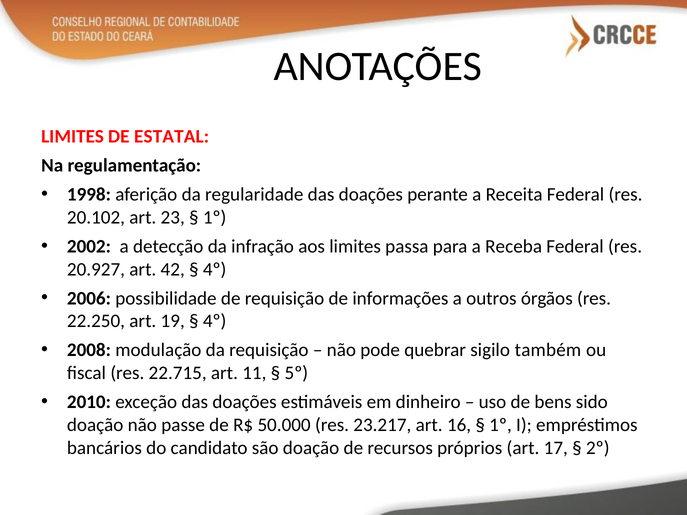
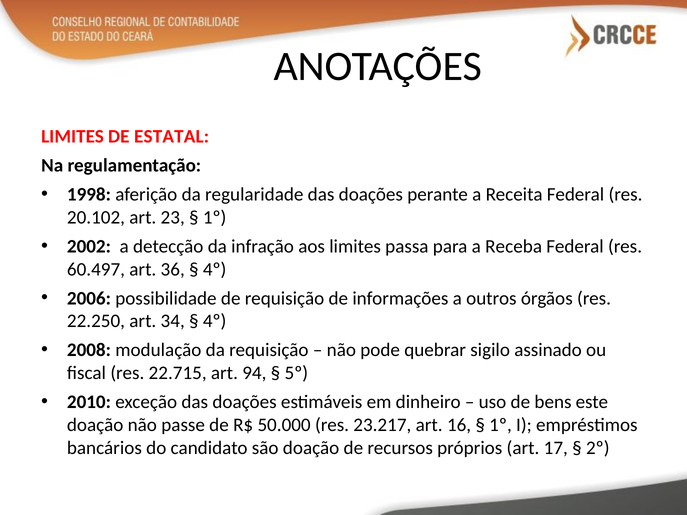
20.927: 20.927 -> 60.497
42: 42 -> 36
19: 19 -> 34
também: também -> assinado
11: 11 -> 94
sido: sido -> este
